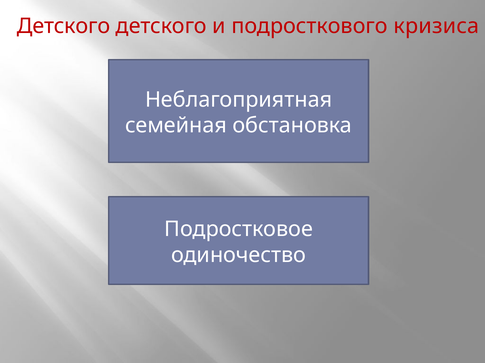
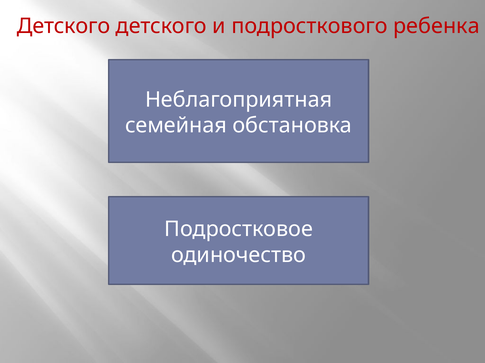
кризиса: кризиса -> ребенка
